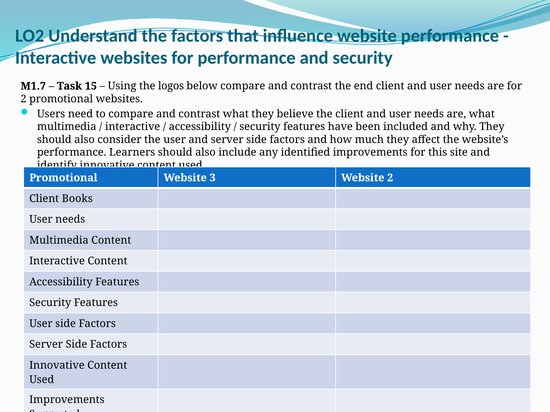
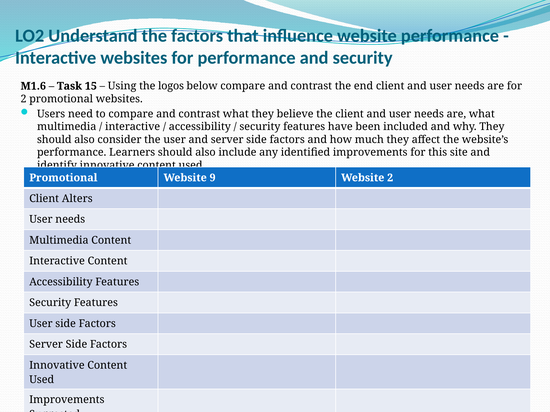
M1.7: M1.7 -> M1.6
3: 3 -> 9
Books: Books -> Alters
